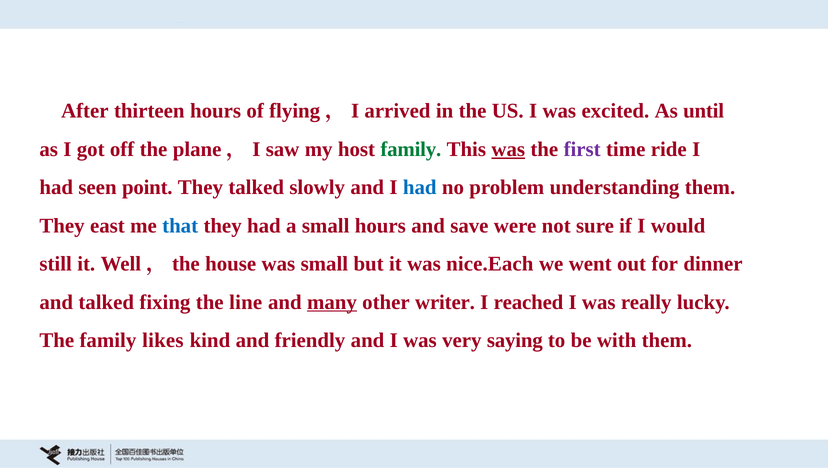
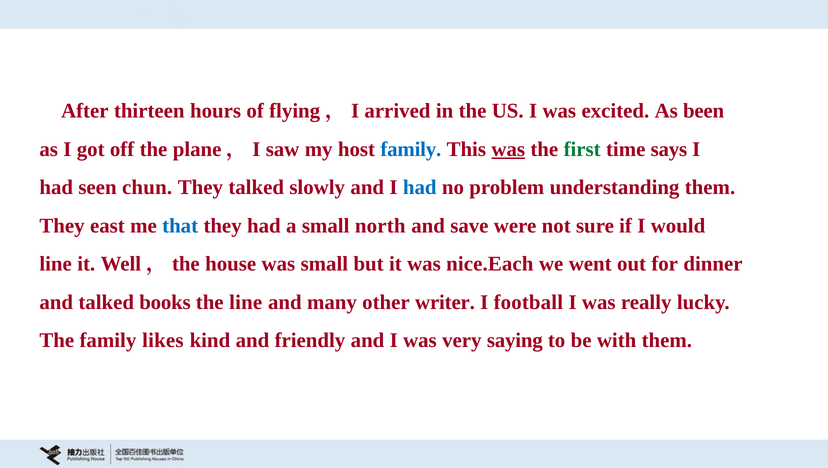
until: until -> been
family at (411, 149) colour: green -> blue
first colour: purple -> green
ride: ride -> says
point: point -> chun
small hours: hours -> north
still at (56, 264): still -> line
fixing: fixing -> books
many underline: present -> none
reached: reached -> football
